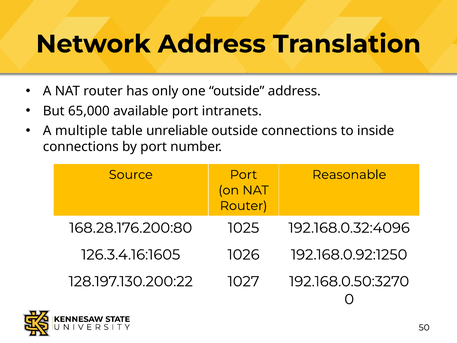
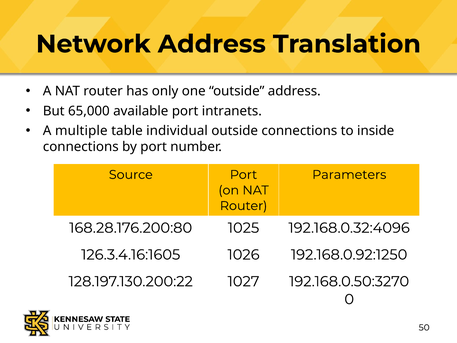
unreliable: unreliable -> individual
Reasonable: Reasonable -> Parameters
